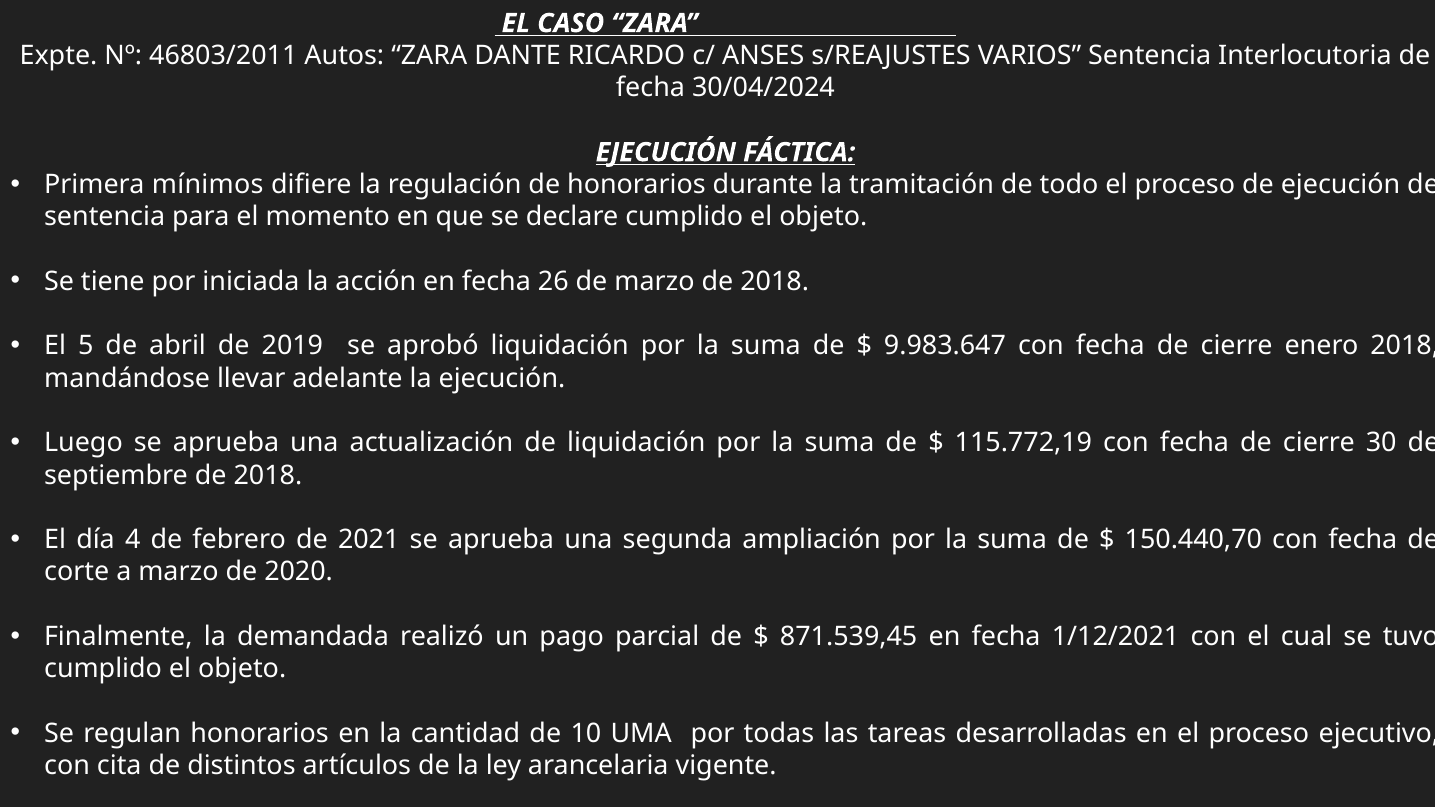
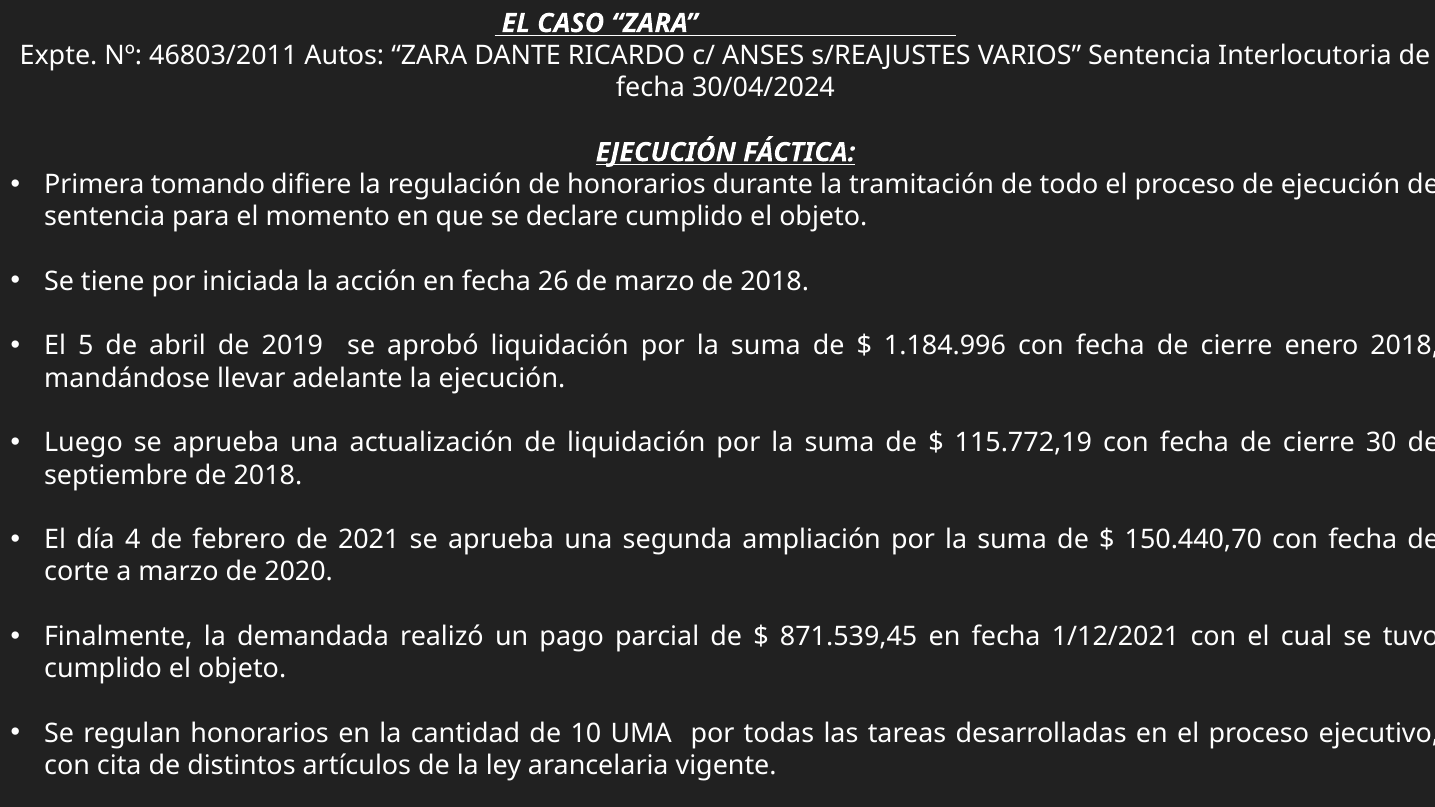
mínimos: mínimos -> tomando
9.983.647: 9.983.647 -> 1.184.996
